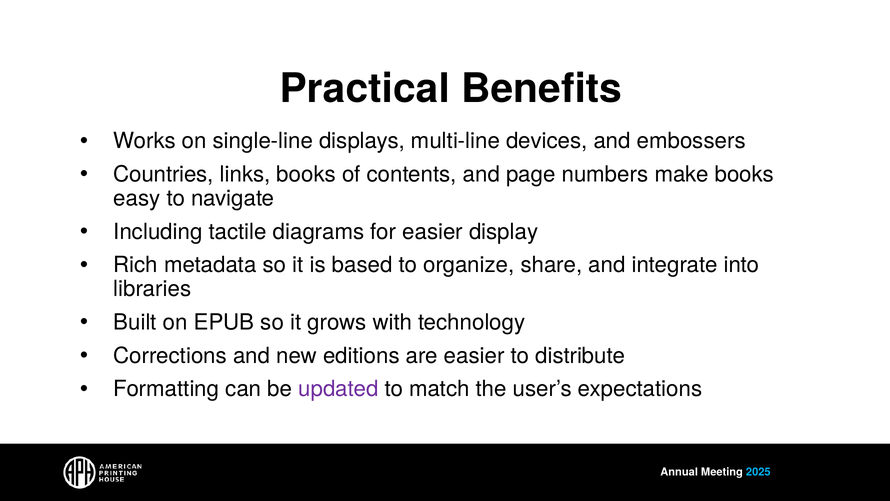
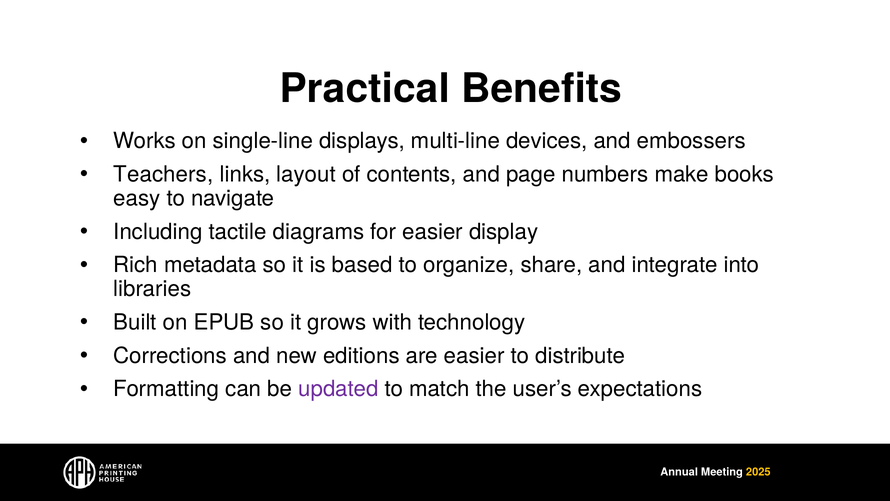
Countries: Countries -> Teachers
links books: books -> layout
2025 colour: light blue -> yellow
